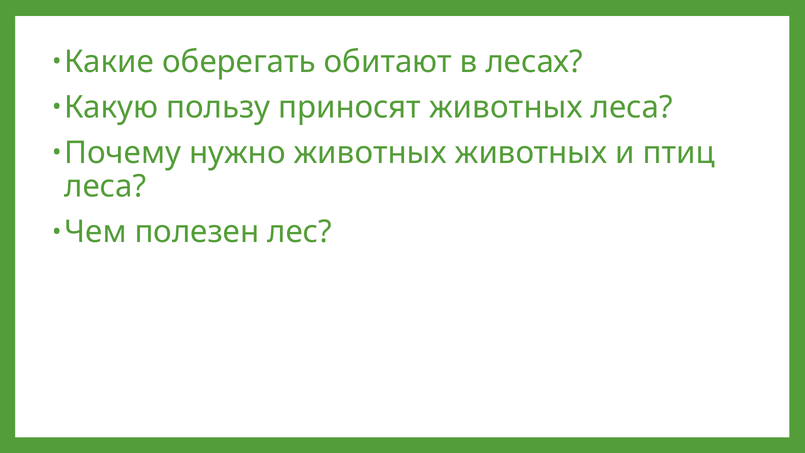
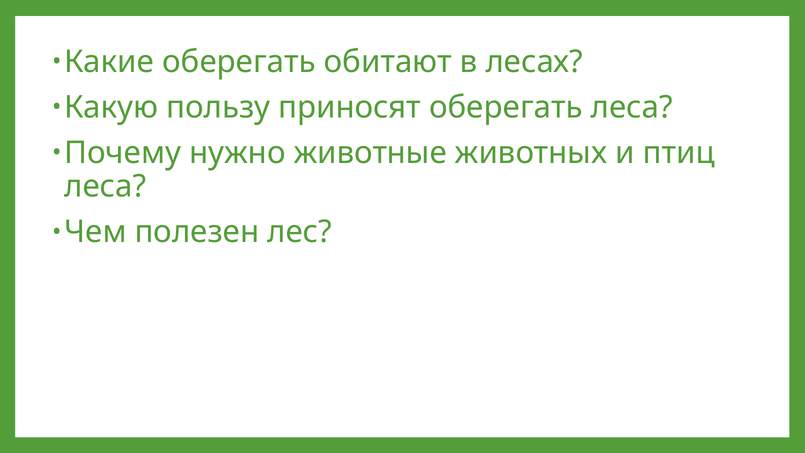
приносят животных: животных -> оберегать
нужно животных: животных -> животные
